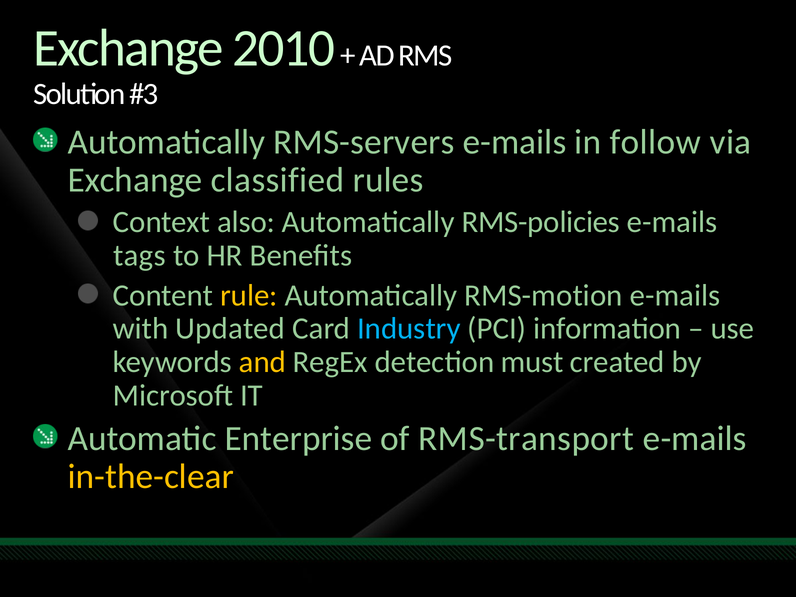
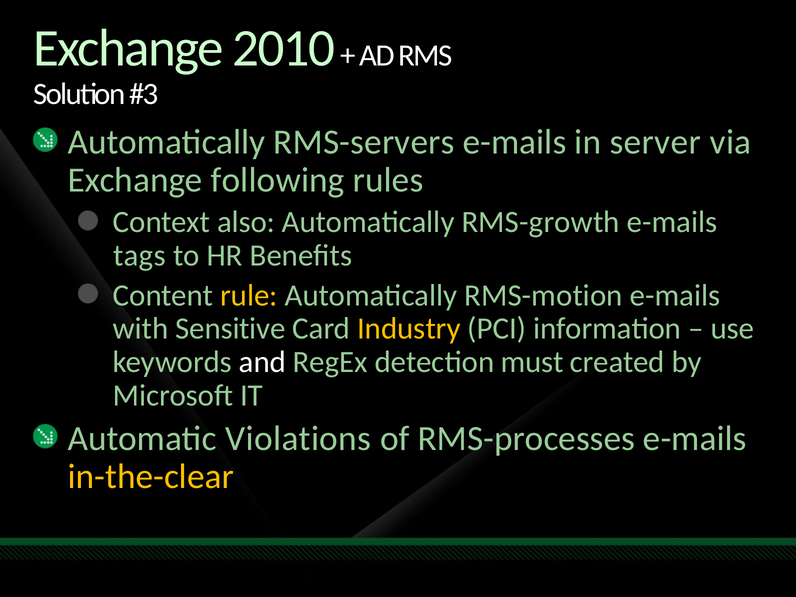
follow: follow -> server
classified: classified -> following
RMS-policies: RMS-policies -> RMS-growth
Updated: Updated -> Sensitive
Industry colour: light blue -> yellow
and colour: yellow -> white
Enterprise: Enterprise -> Violations
RMS-transport: RMS-transport -> RMS-processes
